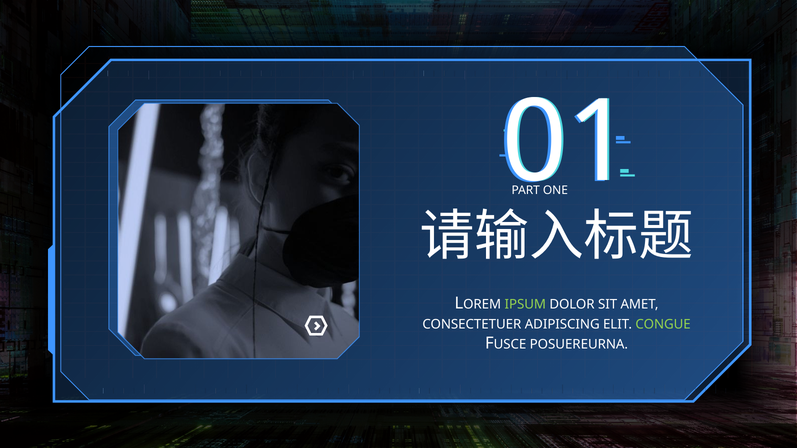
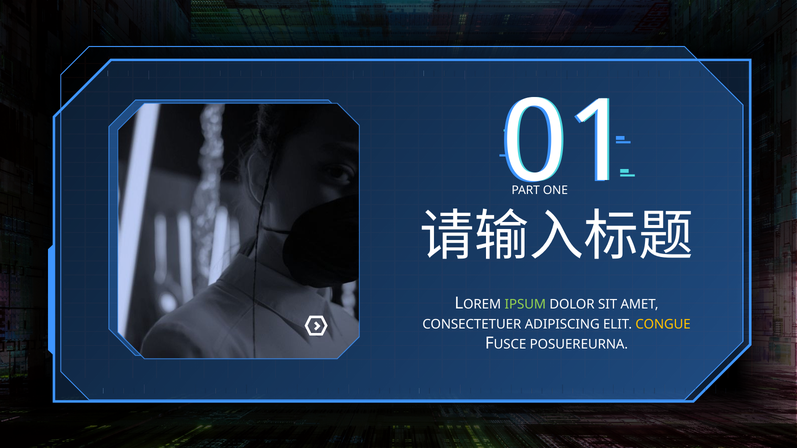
CONGUE colour: light green -> yellow
